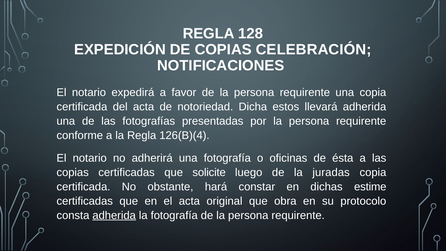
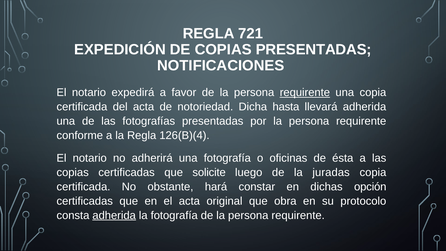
128: 128 -> 721
COPIAS CELEBRACIÓN: CELEBRACIÓN -> PRESENTADAS
requirente at (305, 92) underline: none -> present
estos: estos -> hasta
estime: estime -> opción
